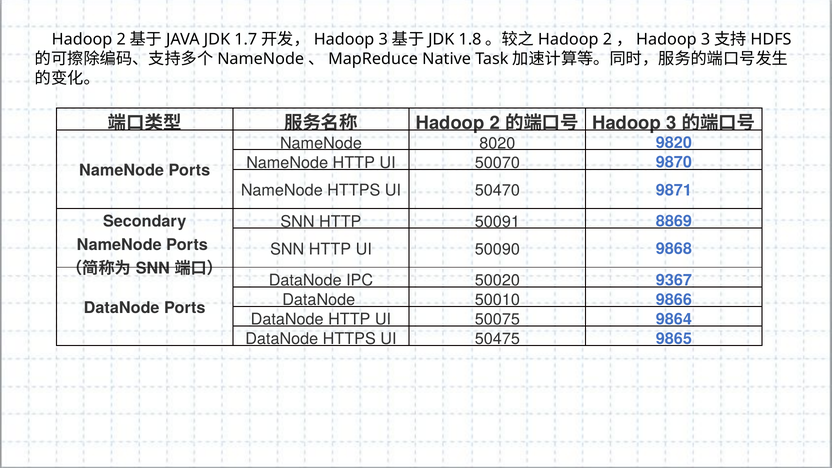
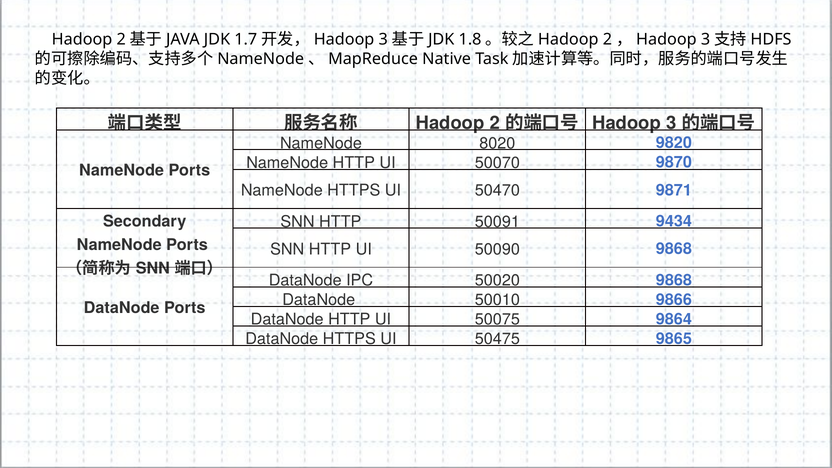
8869: 8869 -> 9434
50020 9367: 9367 -> 9868
